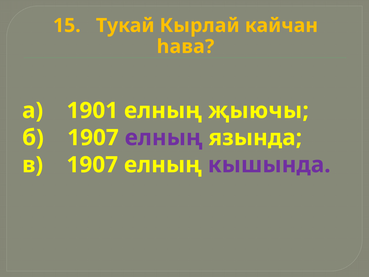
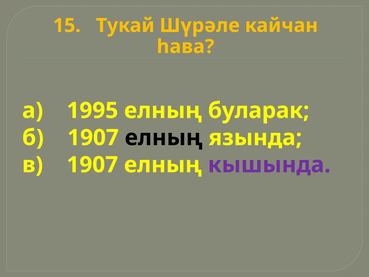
Кырлай: Кырлай -> Шүрәле
1901: 1901 -> 1995
җыючы: җыючы -> буларак
елның at (164, 138) colour: purple -> black
